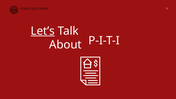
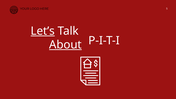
About underline: none -> present
